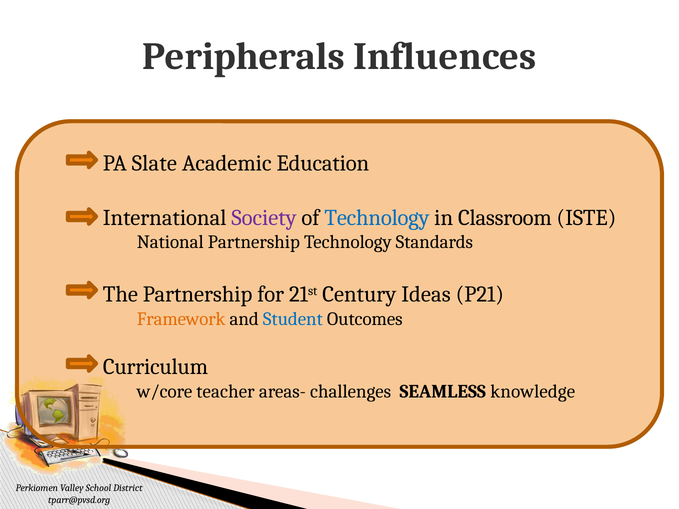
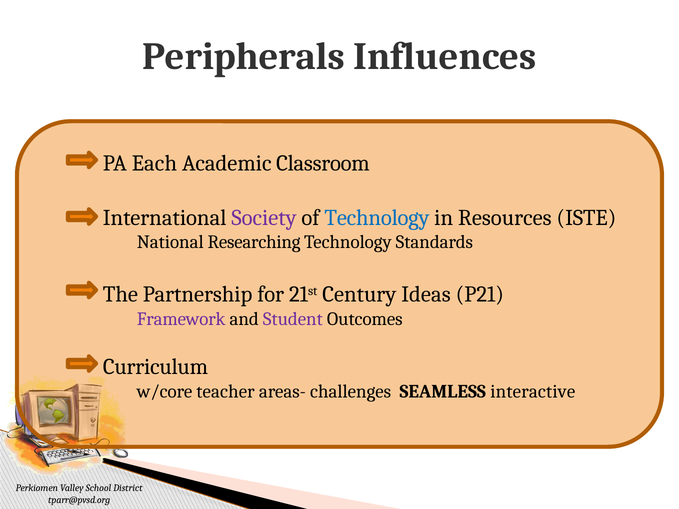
Slate: Slate -> Each
Education: Education -> Classroom
Classroom: Classroom -> Resources
National Partnership: Partnership -> Researching
Framework colour: orange -> purple
Student colour: blue -> purple
knowledge: knowledge -> interactive
